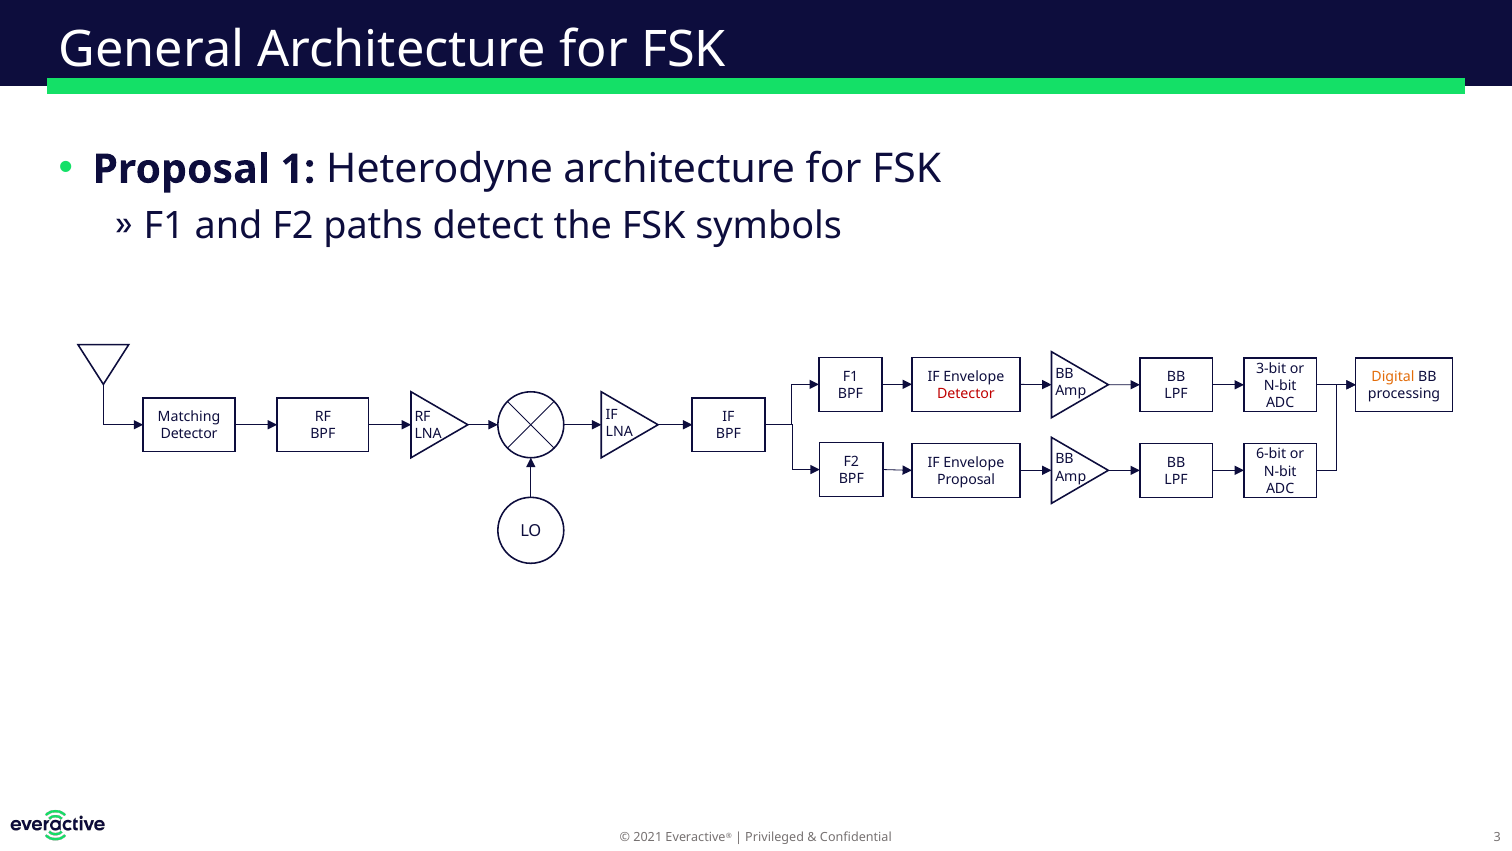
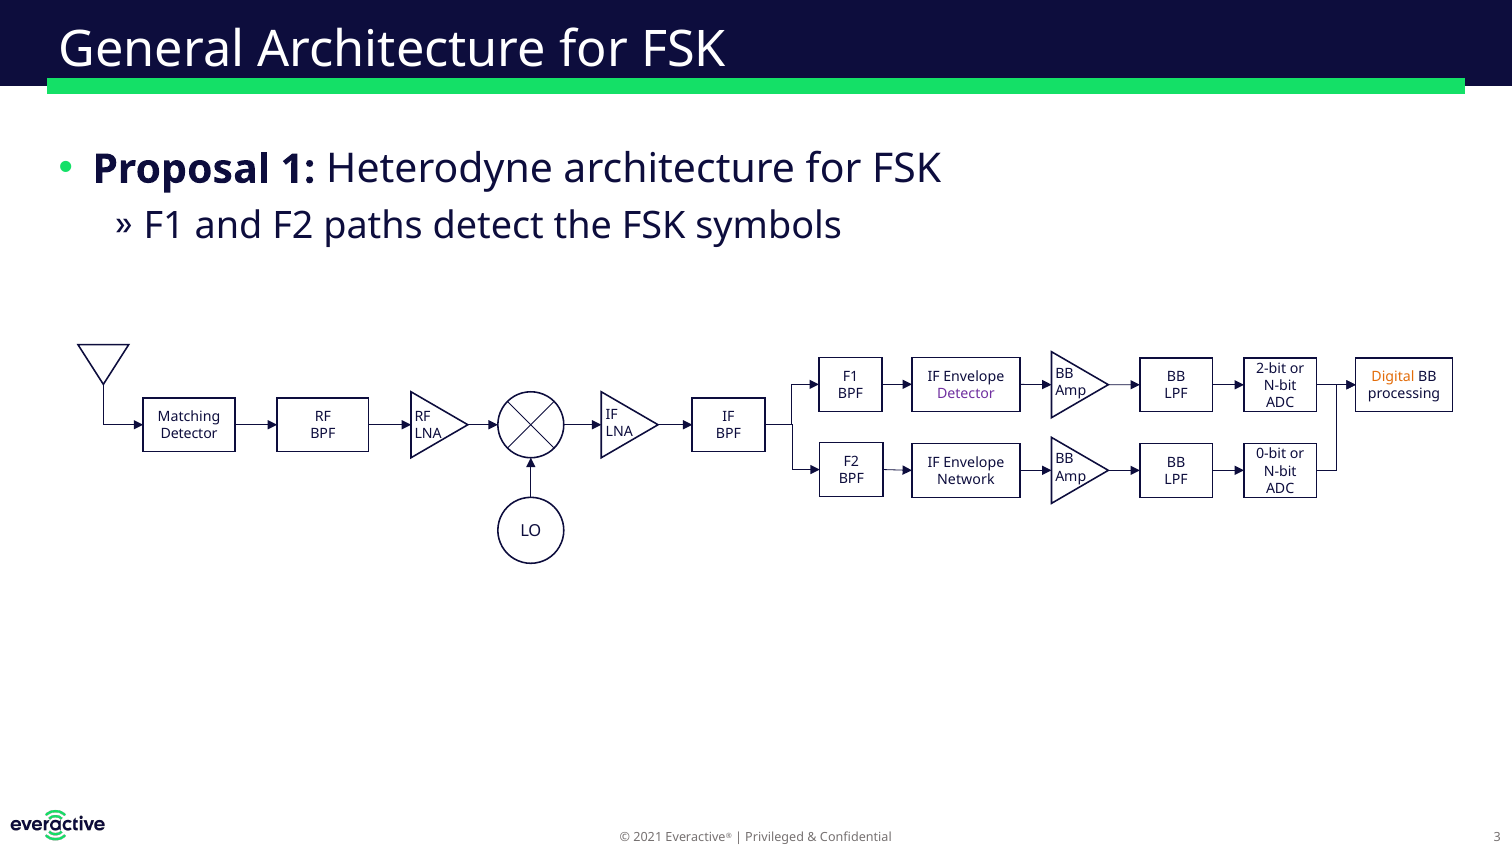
3-bit: 3-bit -> 2-bit
Detector at (966, 394) colour: red -> purple
6-bit: 6-bit -> 0-bit
Proposal at (966, 480): Proposal -> Network
